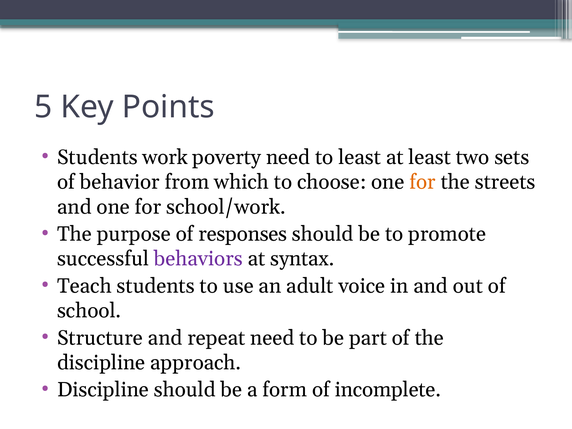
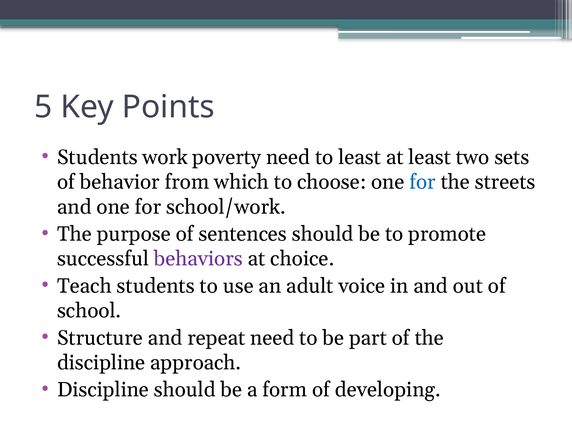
for at (423, 182) colour: orange -> blue
responses: responses -> sentences
syntax: syntax -> choice
incomplete: incomplete -> developing
